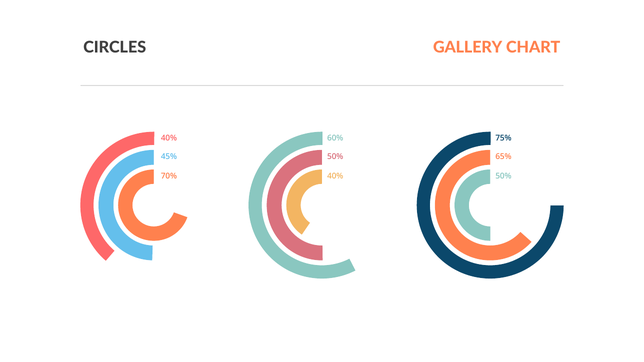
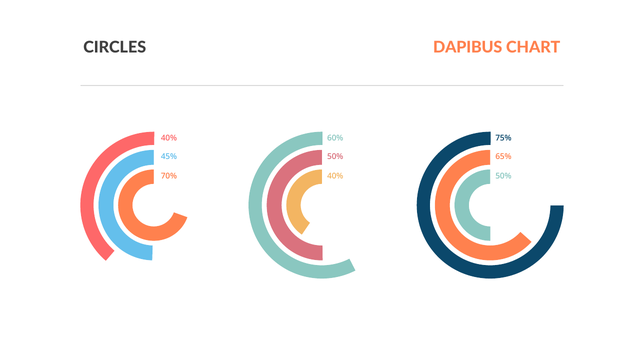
GALLERY: GALLERY -> DAPIBUS
